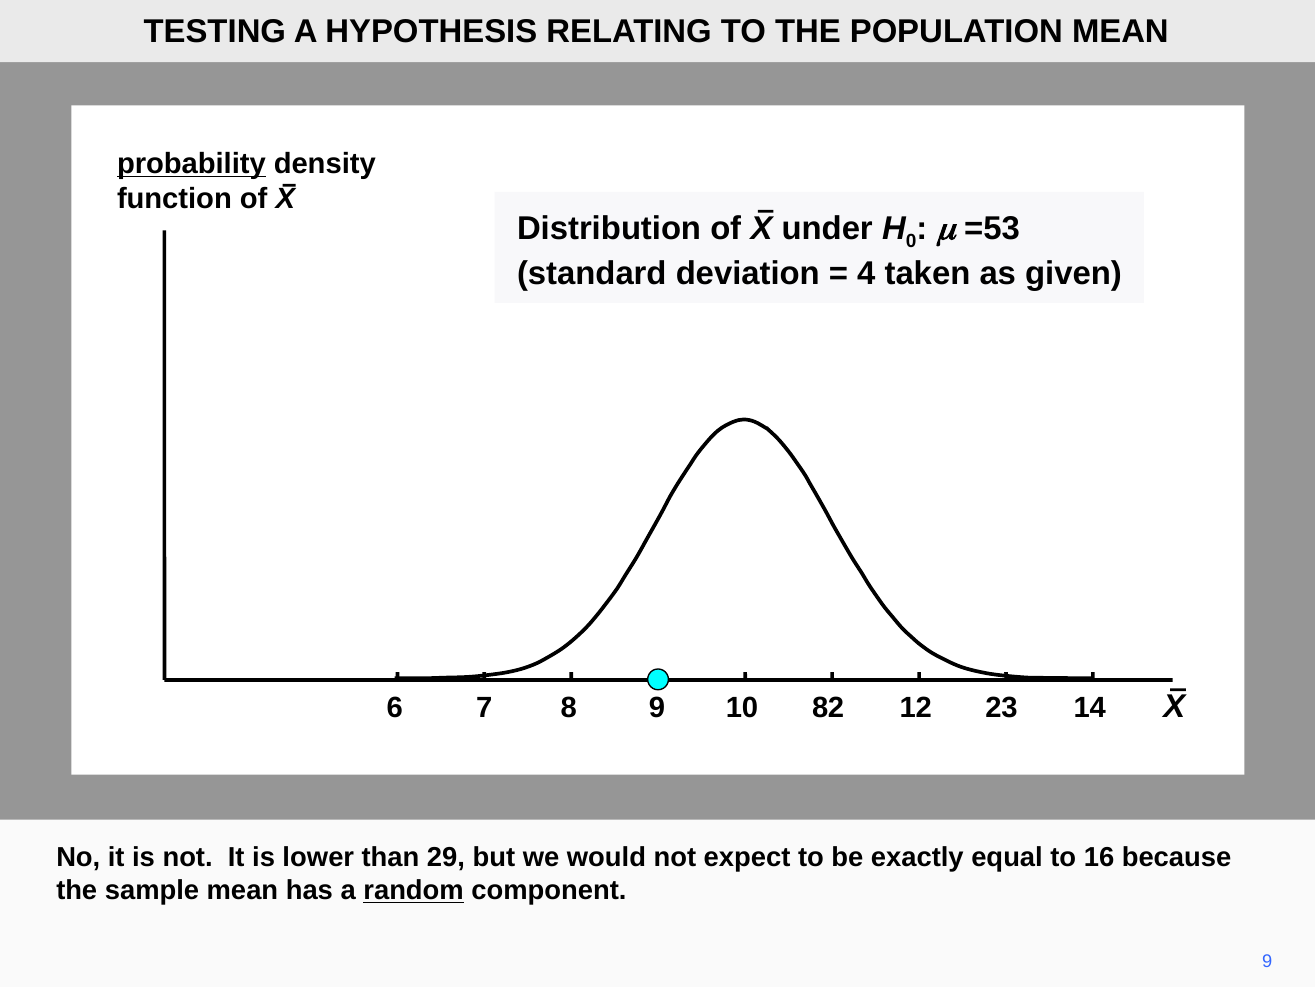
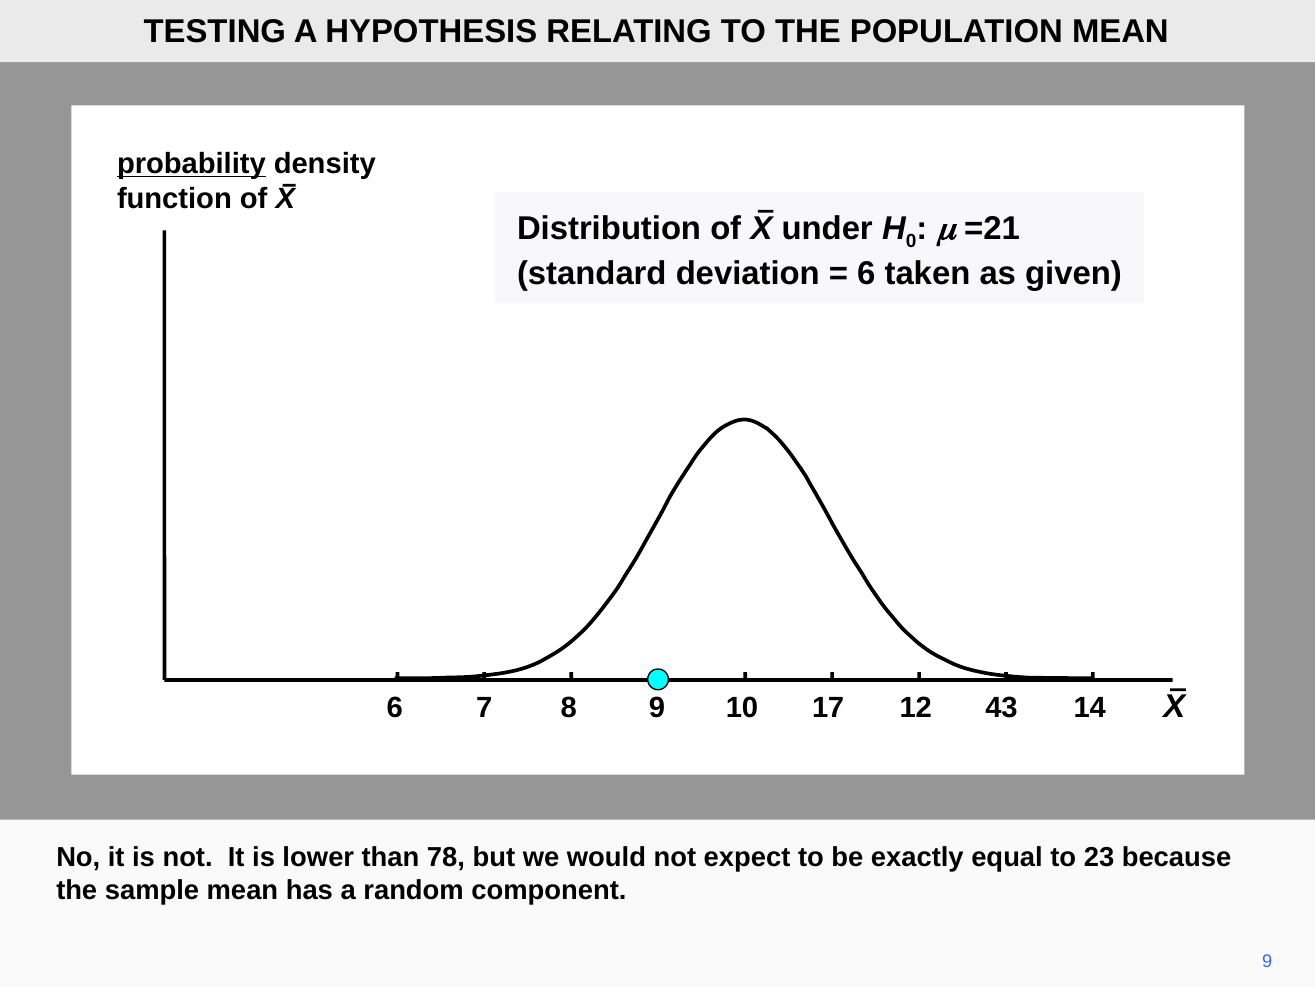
=53: =53 -> =21
4 at (866, 273): 4 -> 6
82: 82 -> 17
23: 23 -> 43
29: 29 -> 78
16: 16 -> 23
random underline: present -> none
